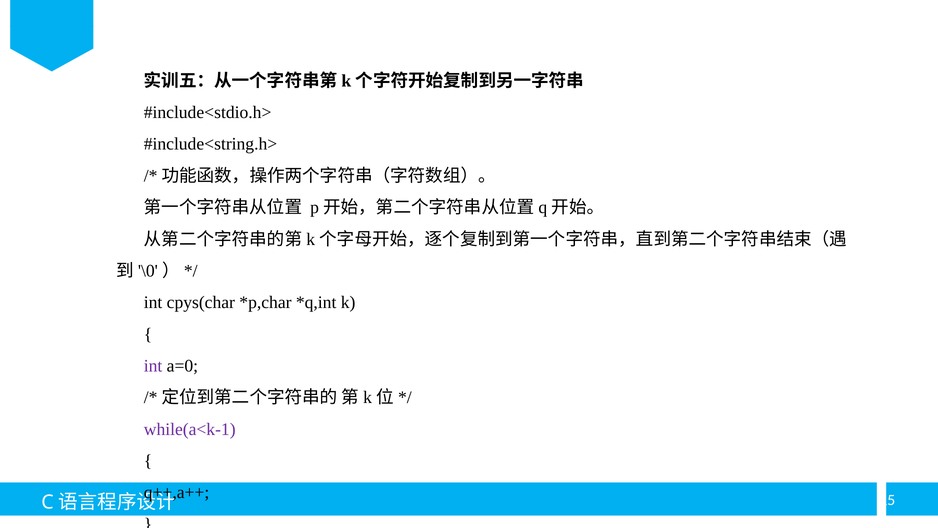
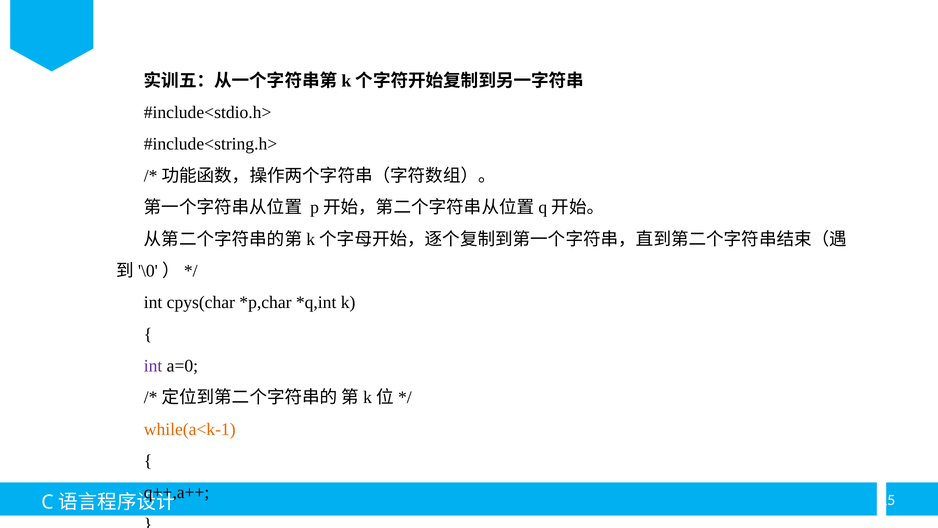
while(a<k-1 colour: purple -> orange
